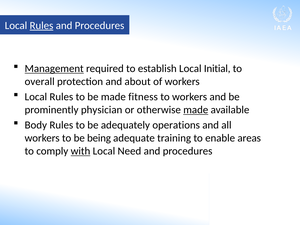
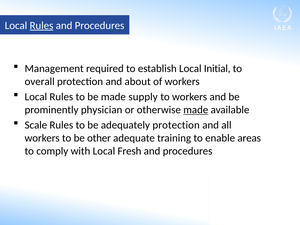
Management underline: present -> none
fitness: fitness -> supply
Body: Body -> Scale
adequately operations: operations -> protection
being: being -> other
with underline: present -> none
Need: Need -> Fresh
